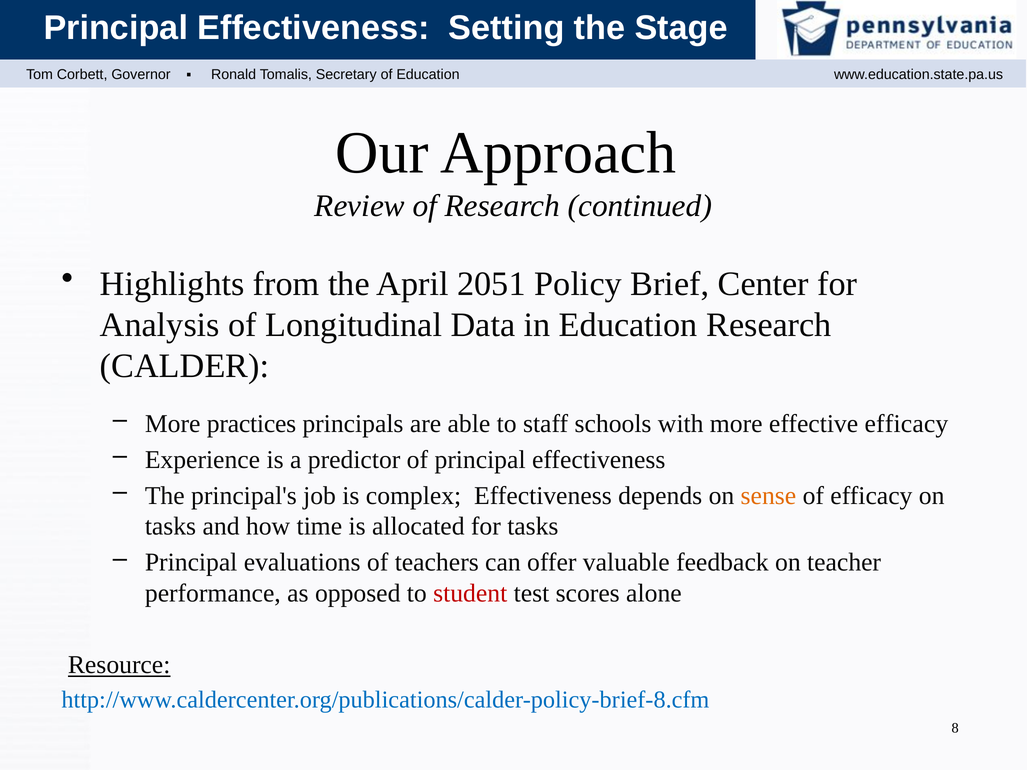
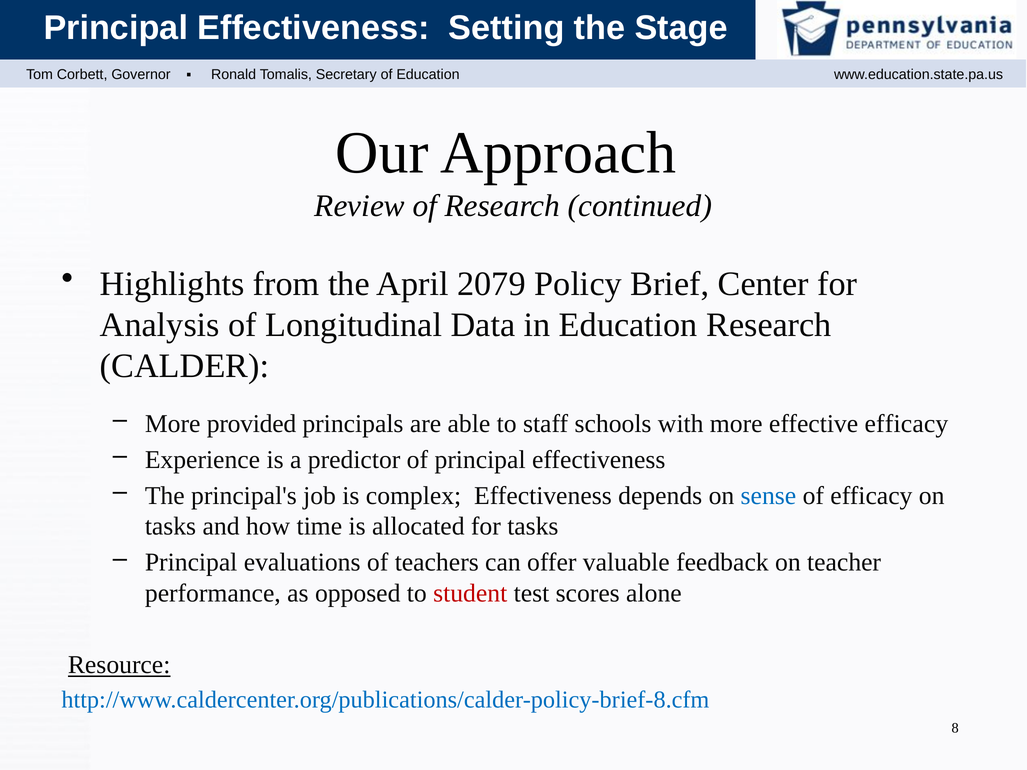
2051: 2051 -> 2079
practices: practices -> provided
sense colour: orange -> blue
